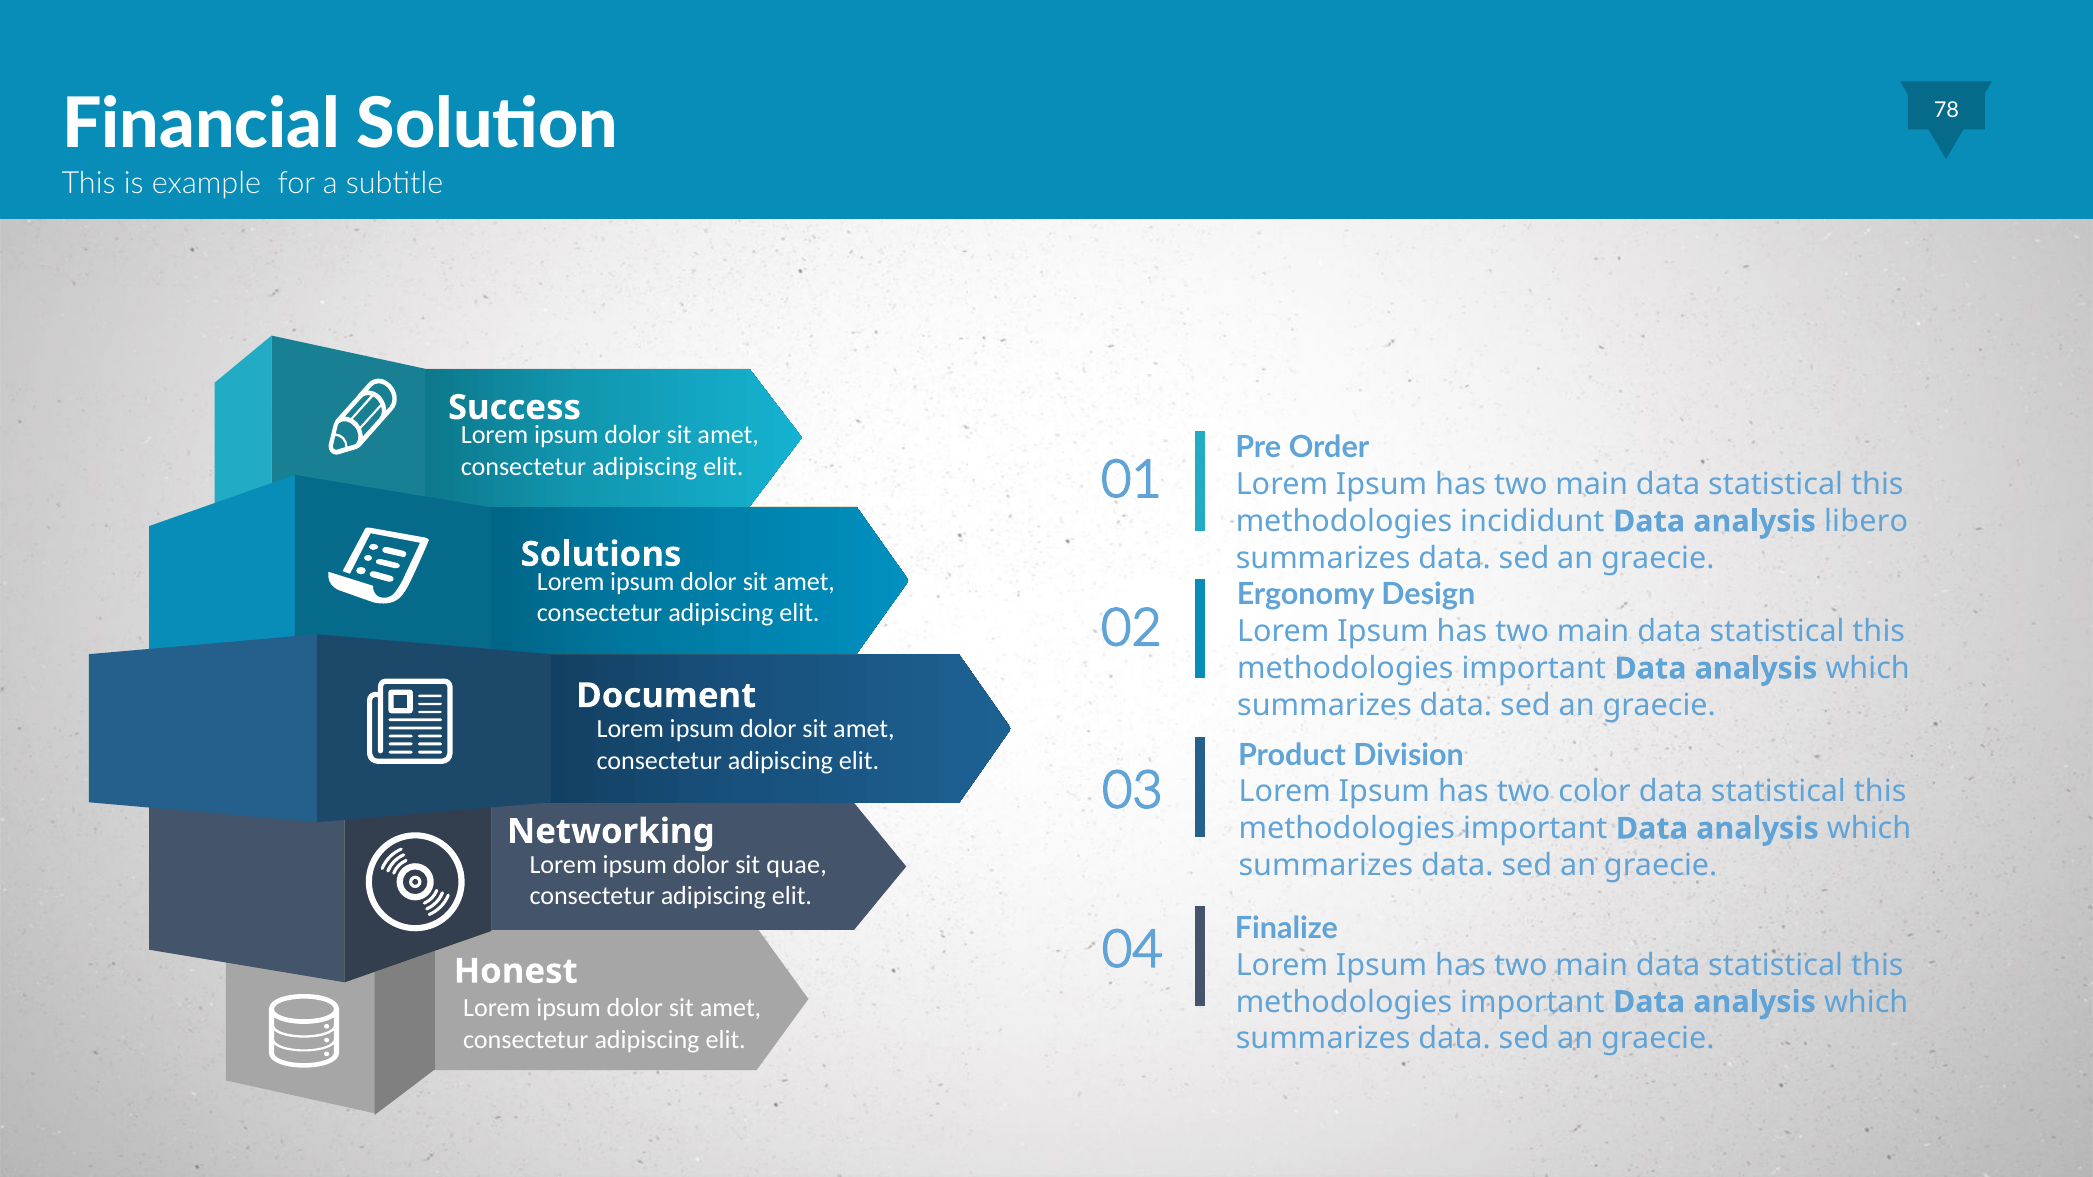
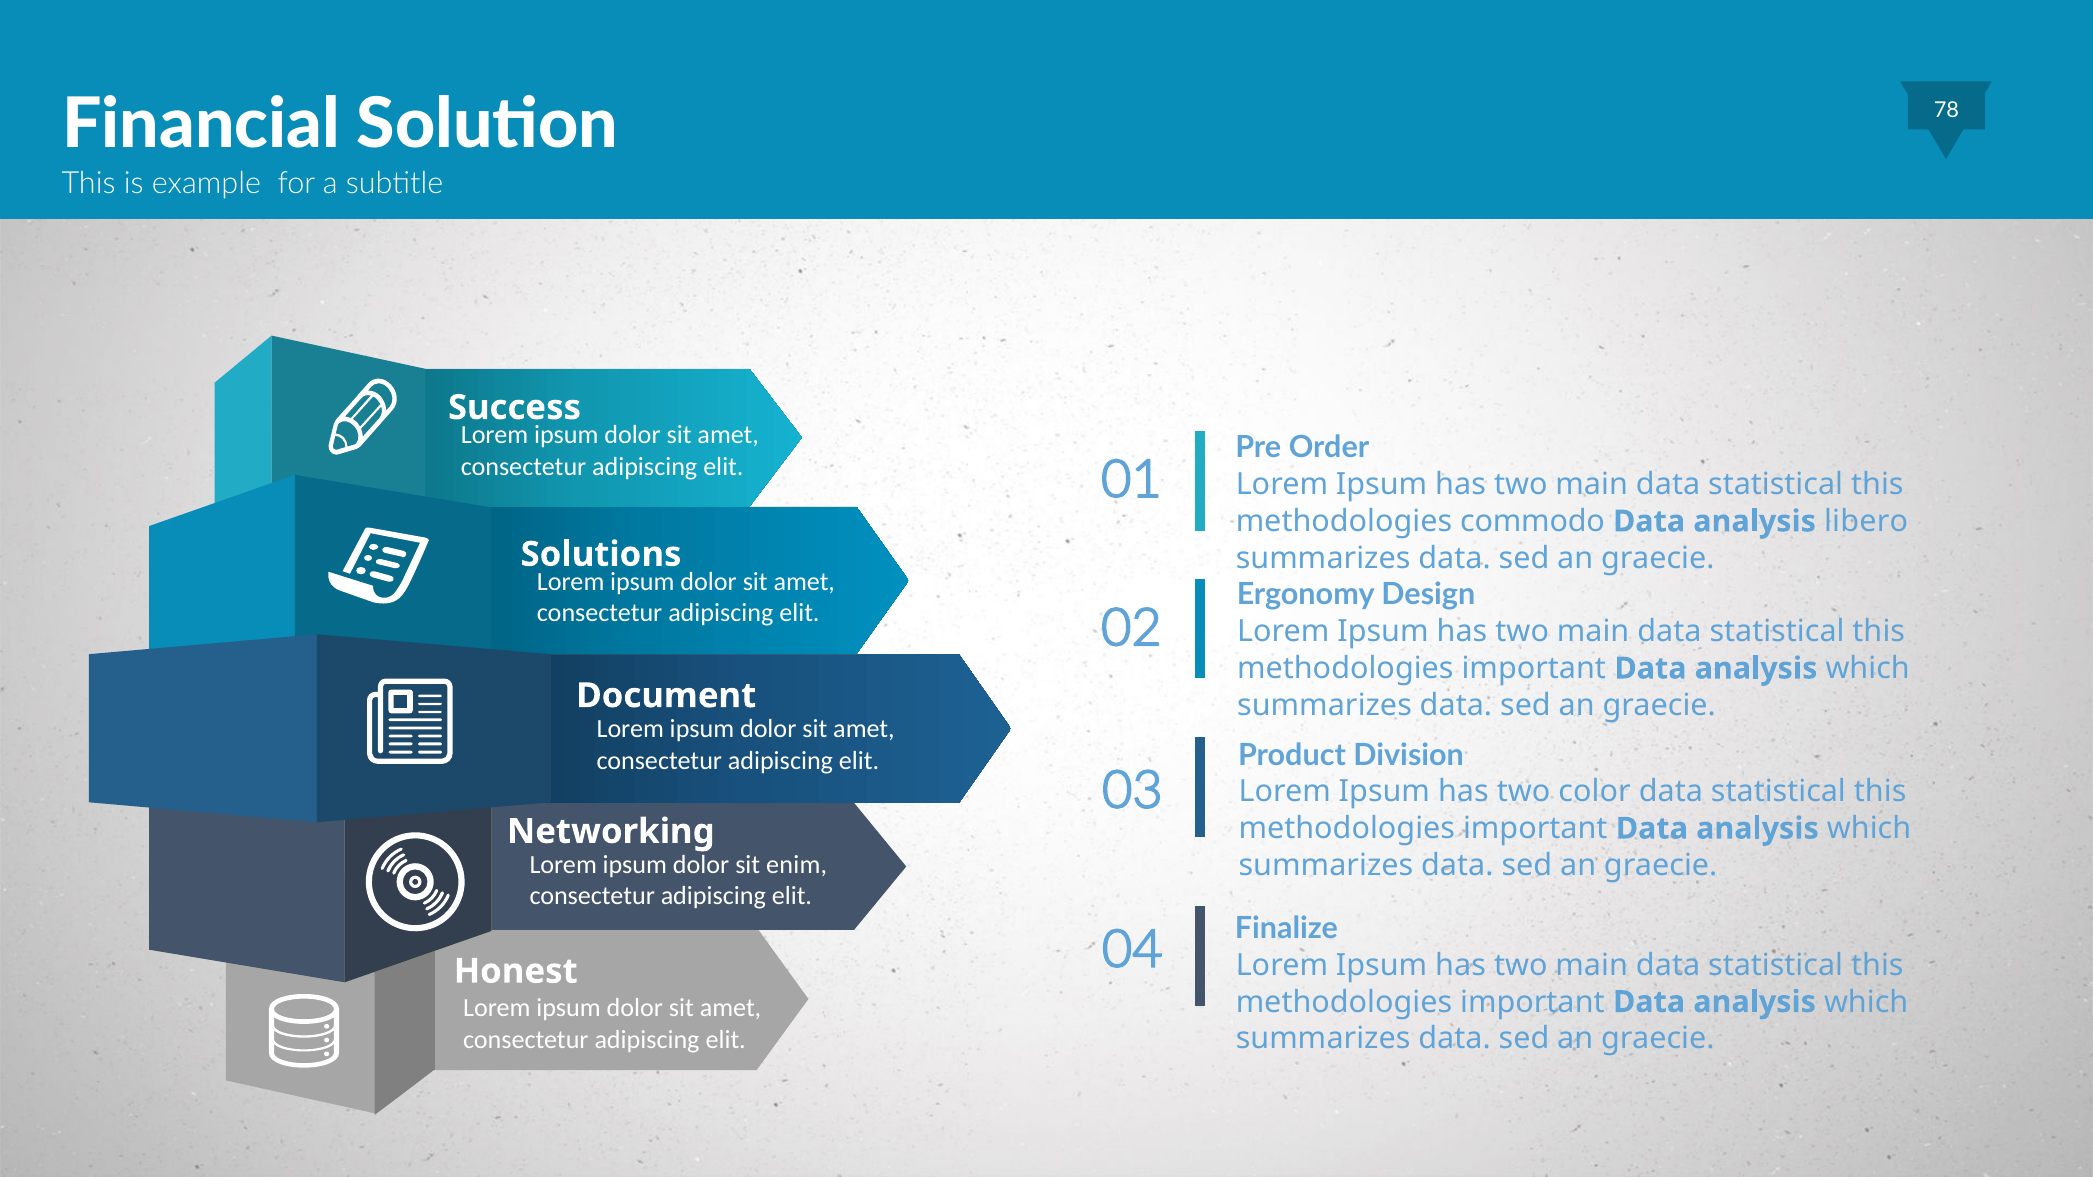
incididunt: incididunt -> commodo
quae: quae -> enim
